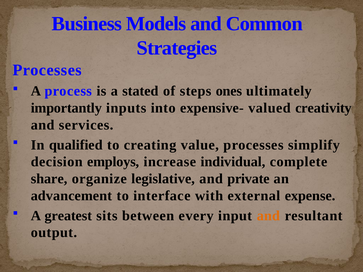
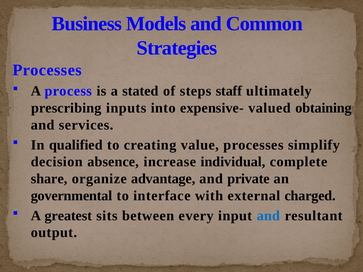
ones: ones -> staff
importantly: importantly -> prescribing
creativity: creativity -> obtaining
employs: employs -> absence
legislative: legislative -> advantage
advancement: advancement -> governmental
expense: expense -> charged
and at (268, 216) colour: orange -> blue
